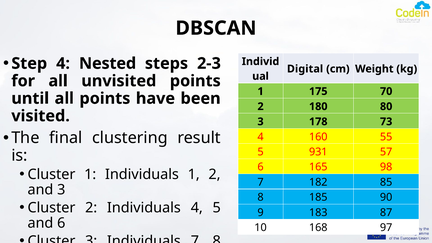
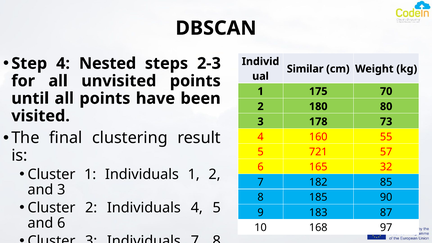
Digital: Digital -> Similar
931: 931 -> 721
98: 98 -> 32
